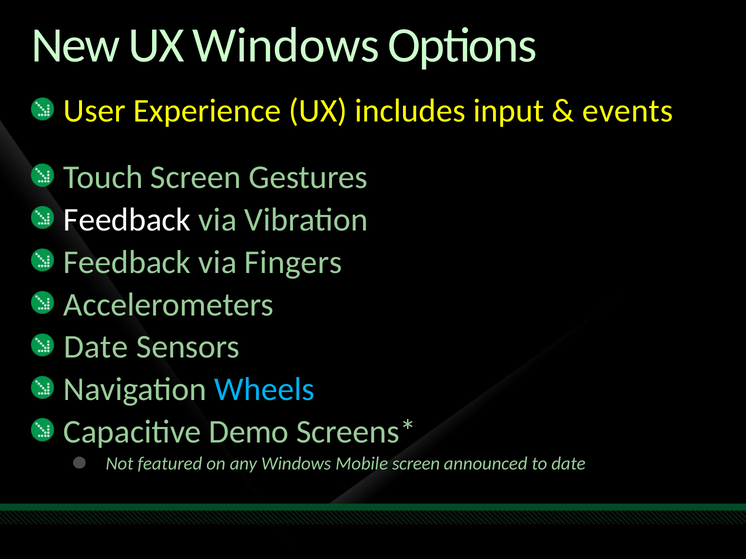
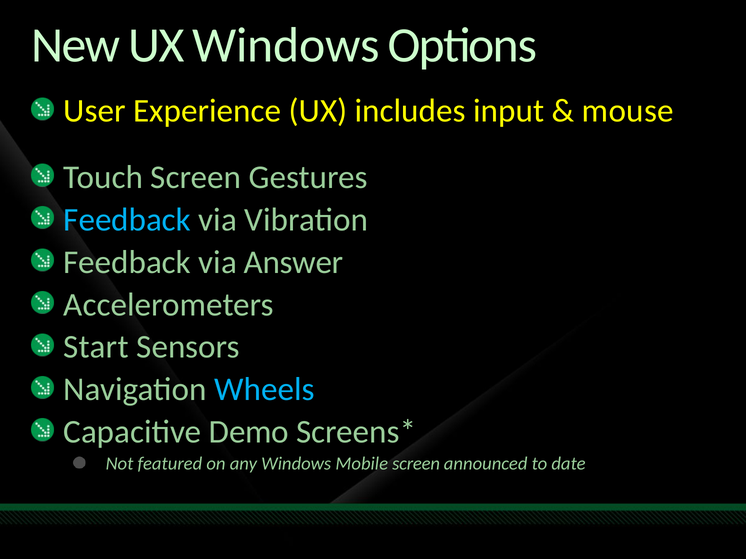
events: events -> mouse
Feedback at (127, 220) colour: white -> light blue
Fingers: Fingers -> Answer
Date at (96, 347): Date -> Start
